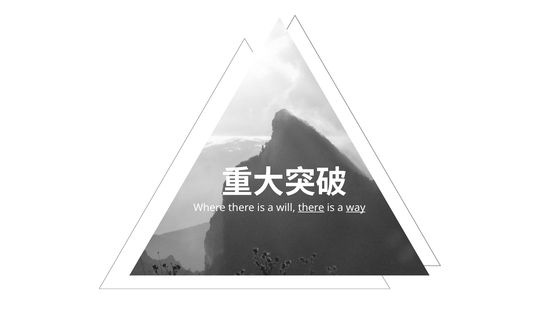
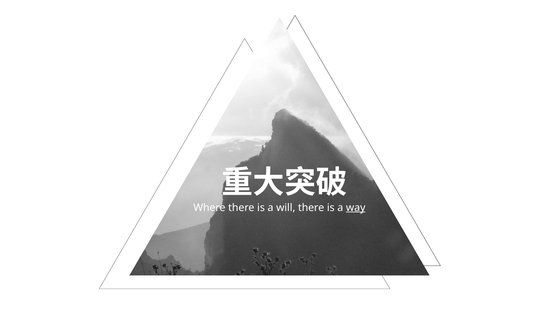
there at (311, 208) underline: present -> none
